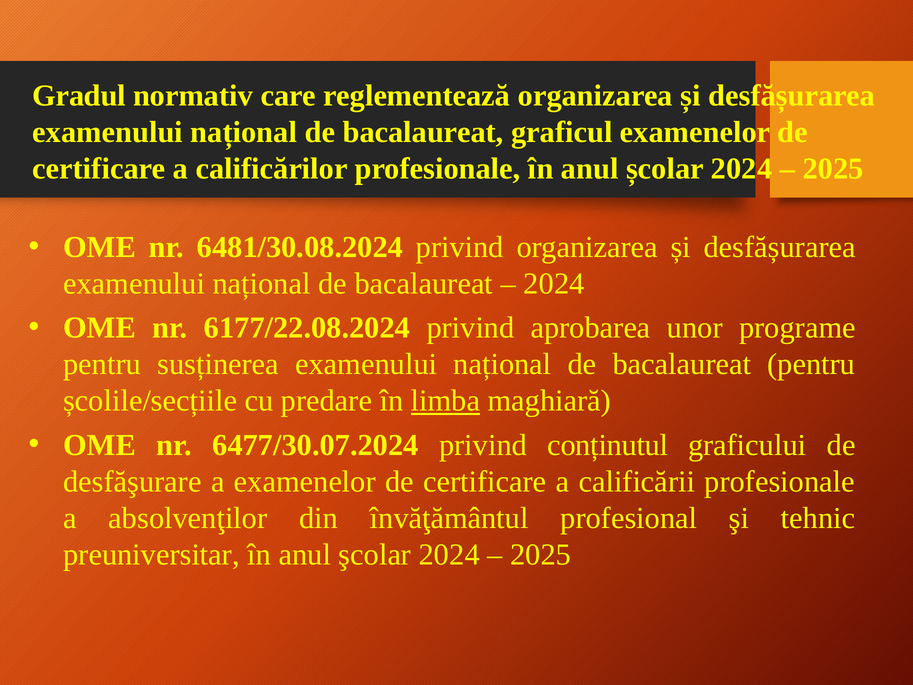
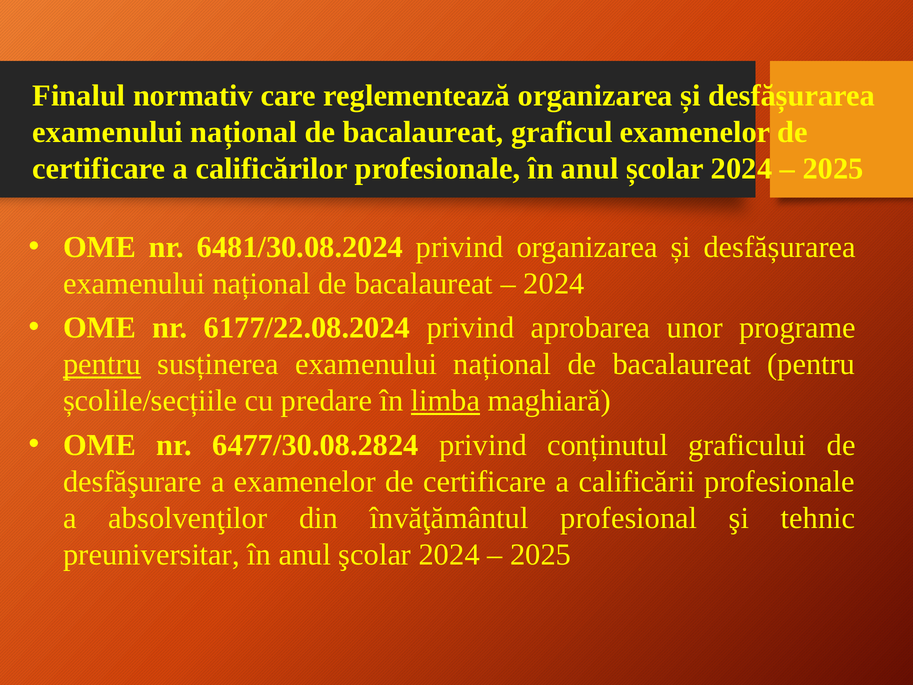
Gradul: Gradul -> Finalul
pentru at (102, 364) underline: none -> present
6477/30.07.2024: 6477/30.07.2024 -> 6477/30.08.2824
